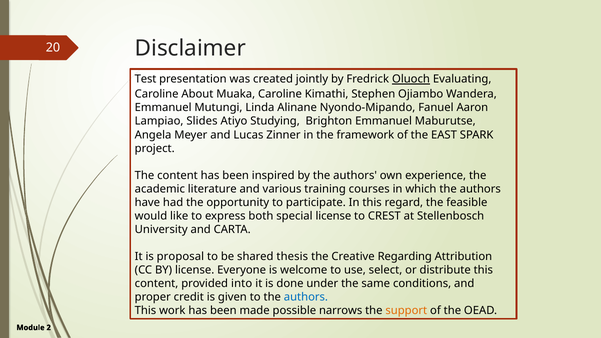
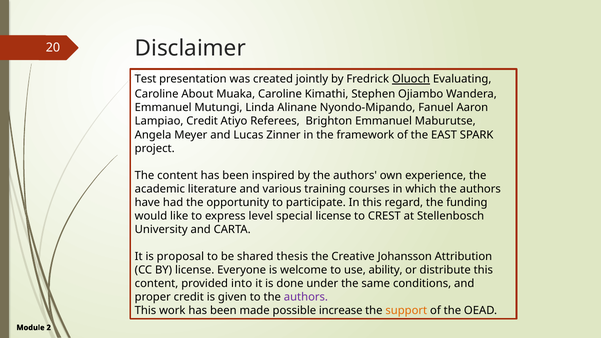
Lampiao Slides: Slides -> Credit
Studying: Studying -> Referees
feasible: feasible -> funding
both: both -> level
Regarding: Regarding -> Johansson
select: select -> ability
authors at (306, 297) colour: blue -> purple
narrows: narrows -> increase
